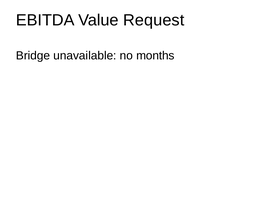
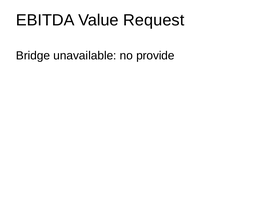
months: months -> provide
